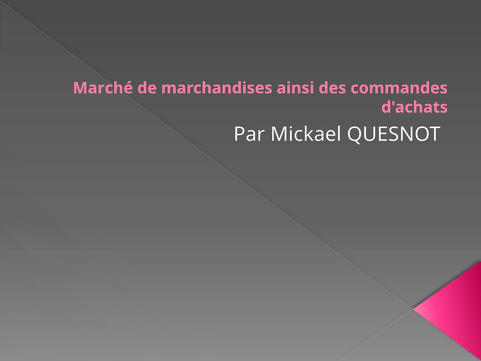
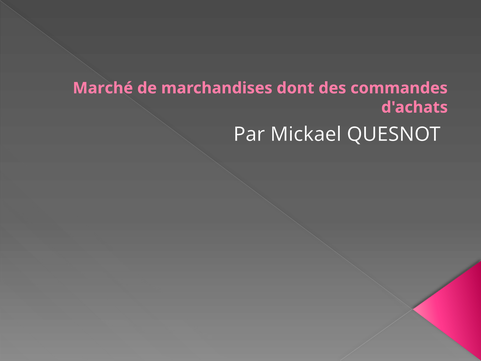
ainsi: ainsi -> dont
